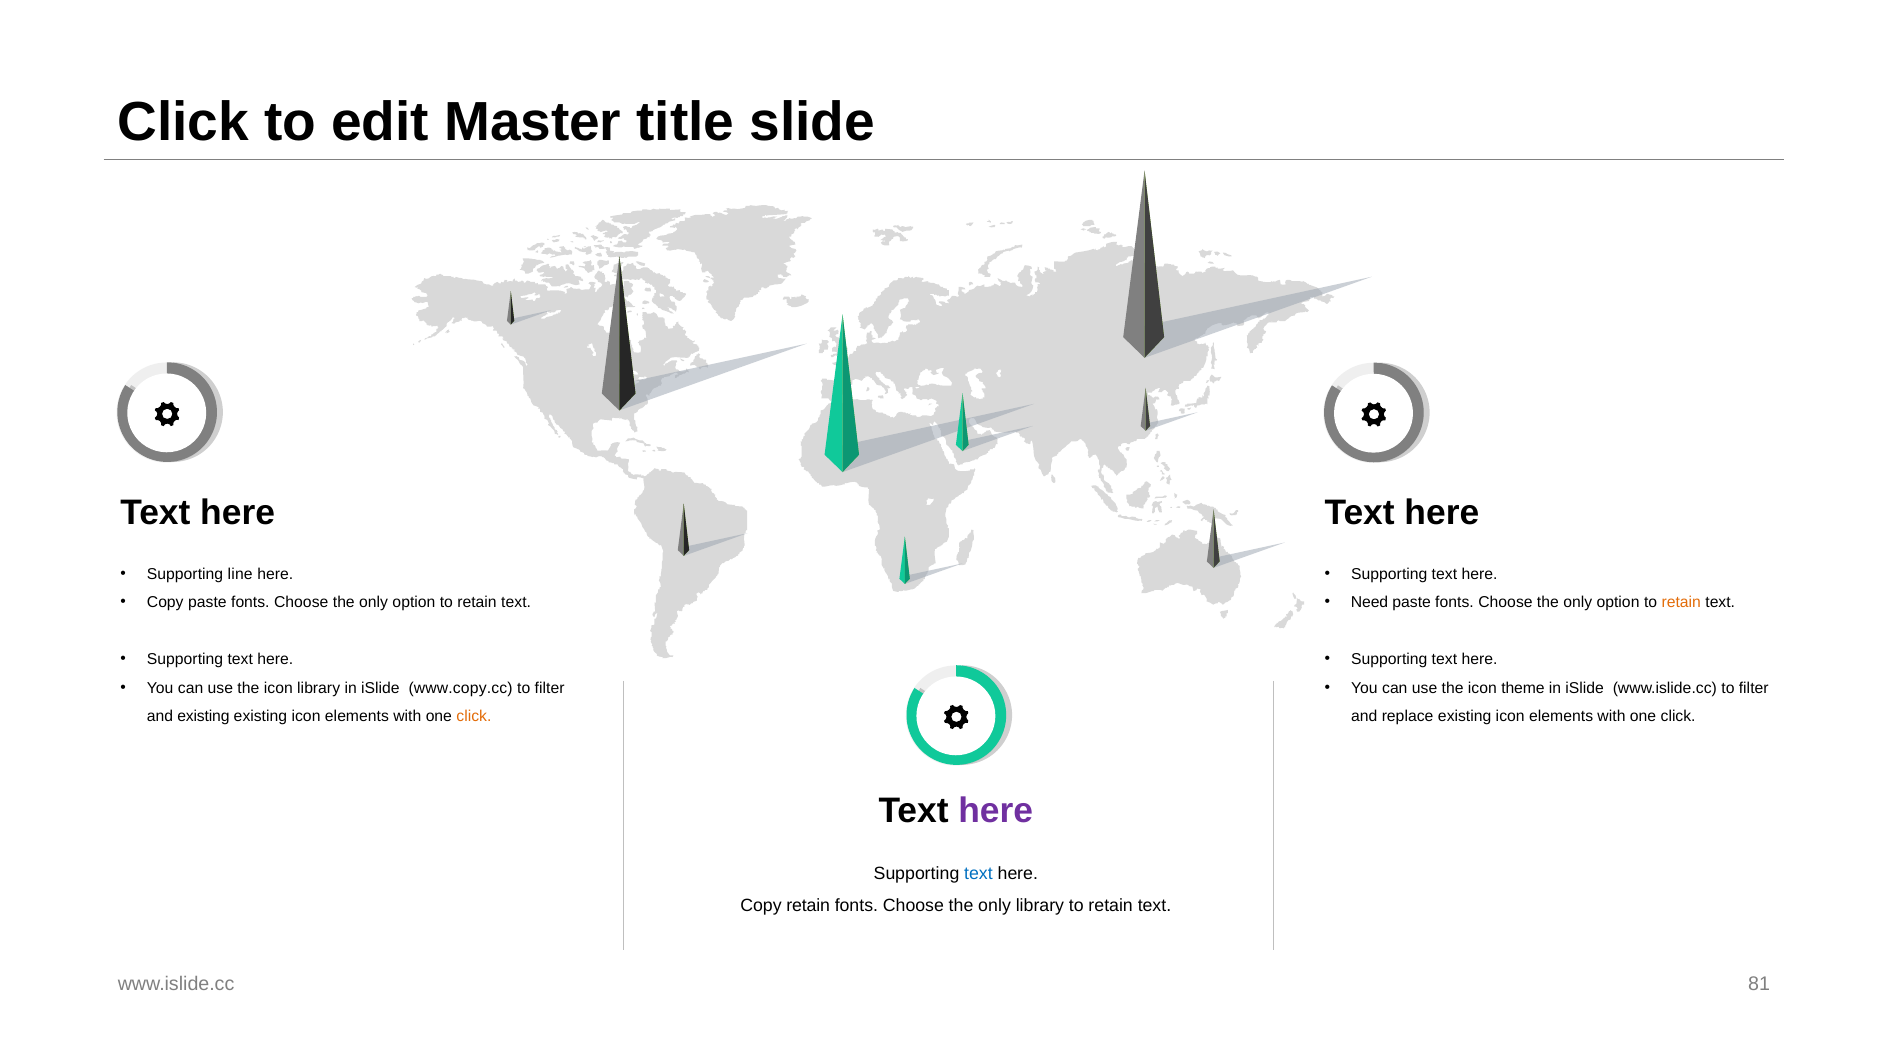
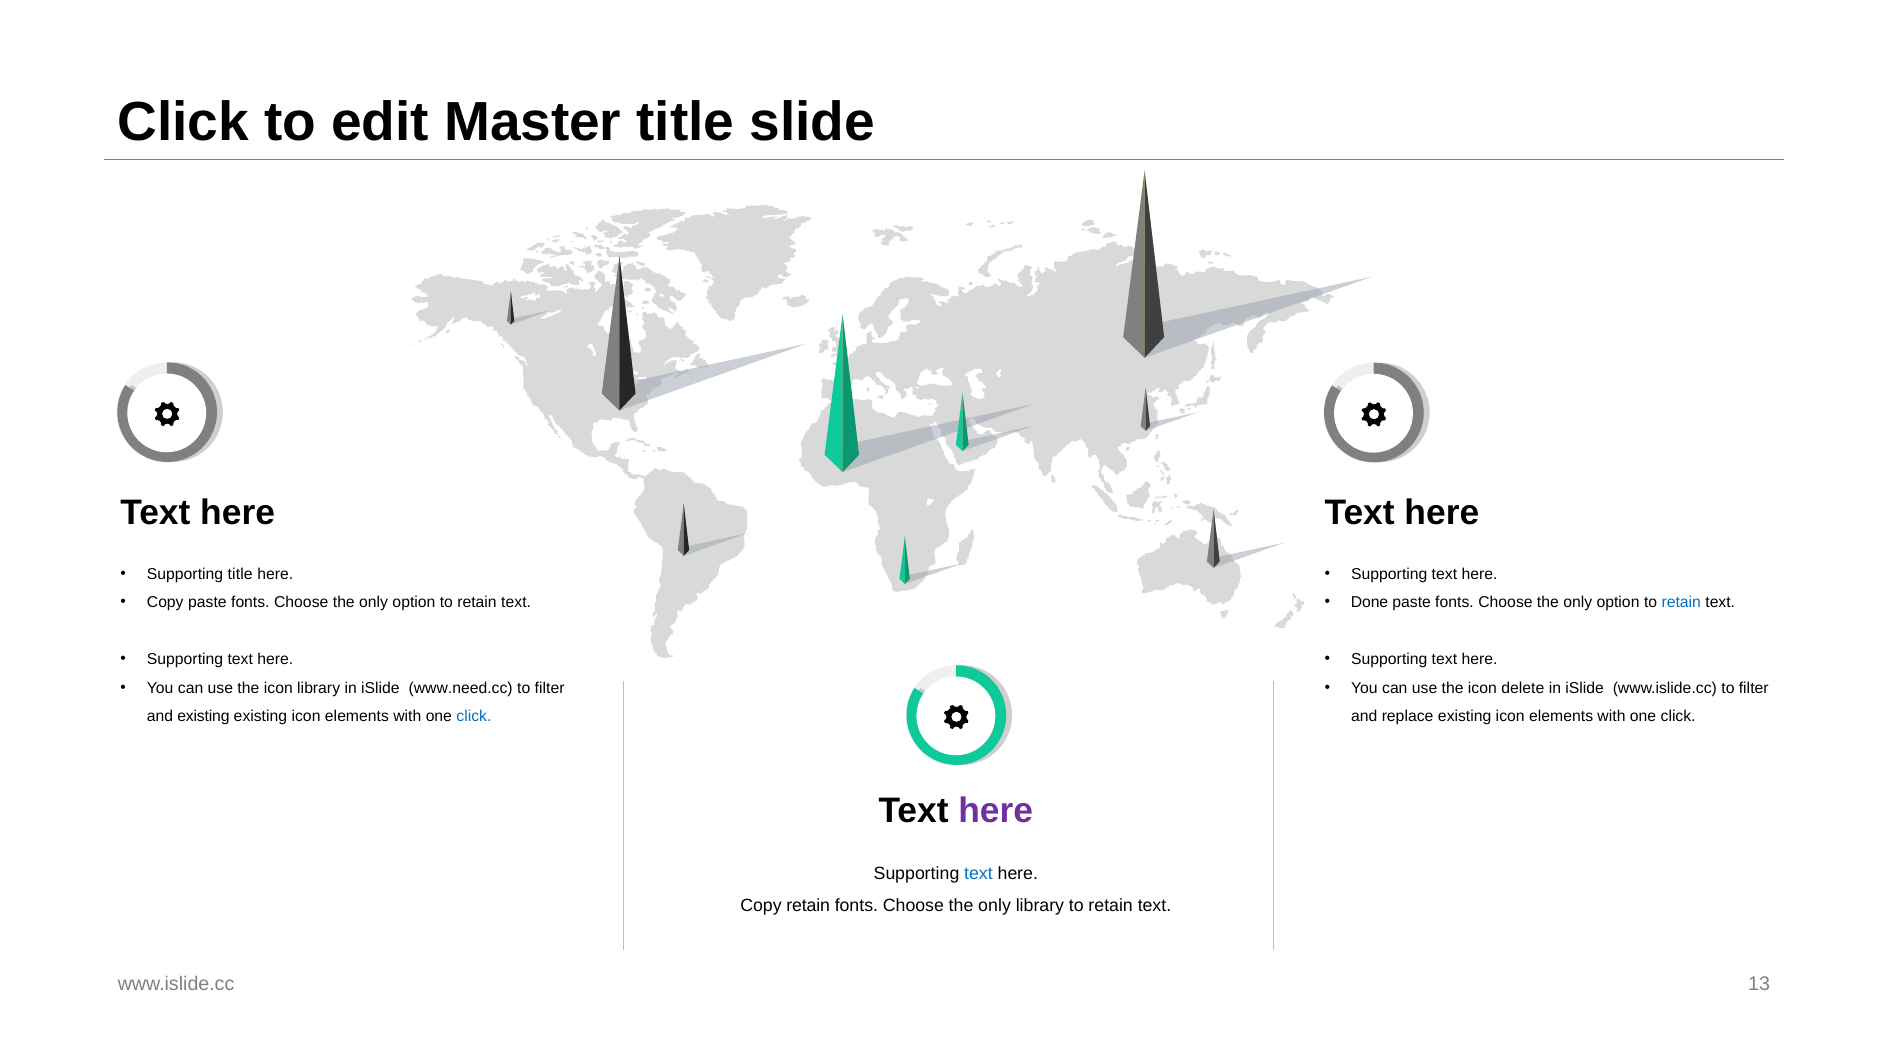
Supporting line: line -> title
Need: Need -> Done
retain at (1681, 603) colour: orange -> blue
www.copy.cc: www.copy.cc -> www.need.cc
theme: theme -> delete
click at (474, 717) colour: orange -> blue
81: 81 -> 13
